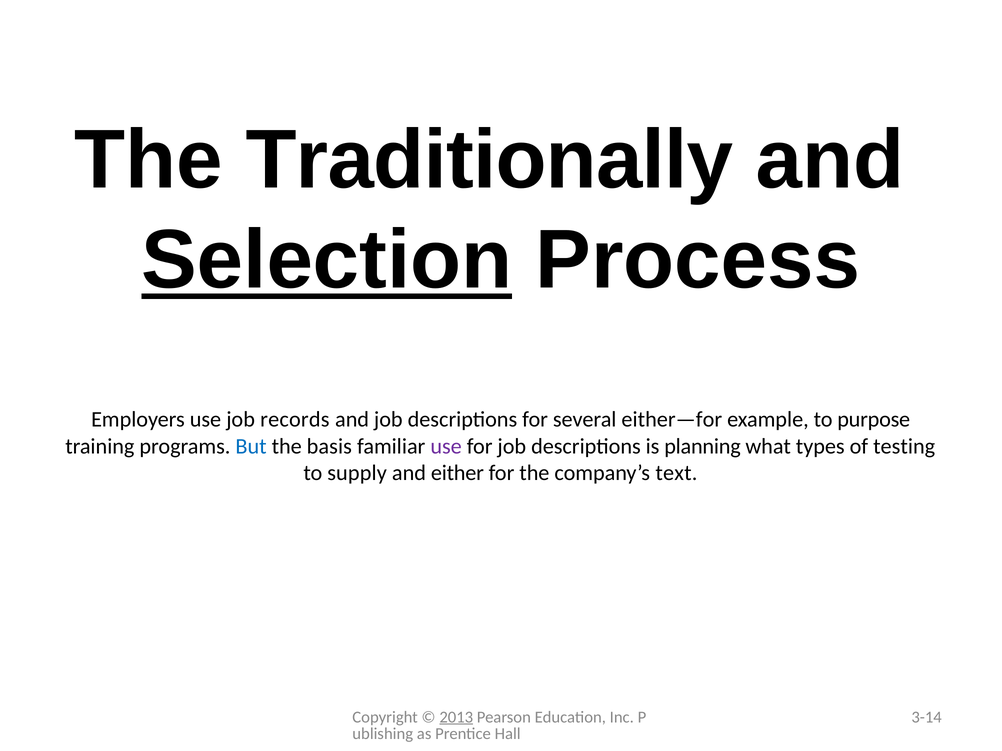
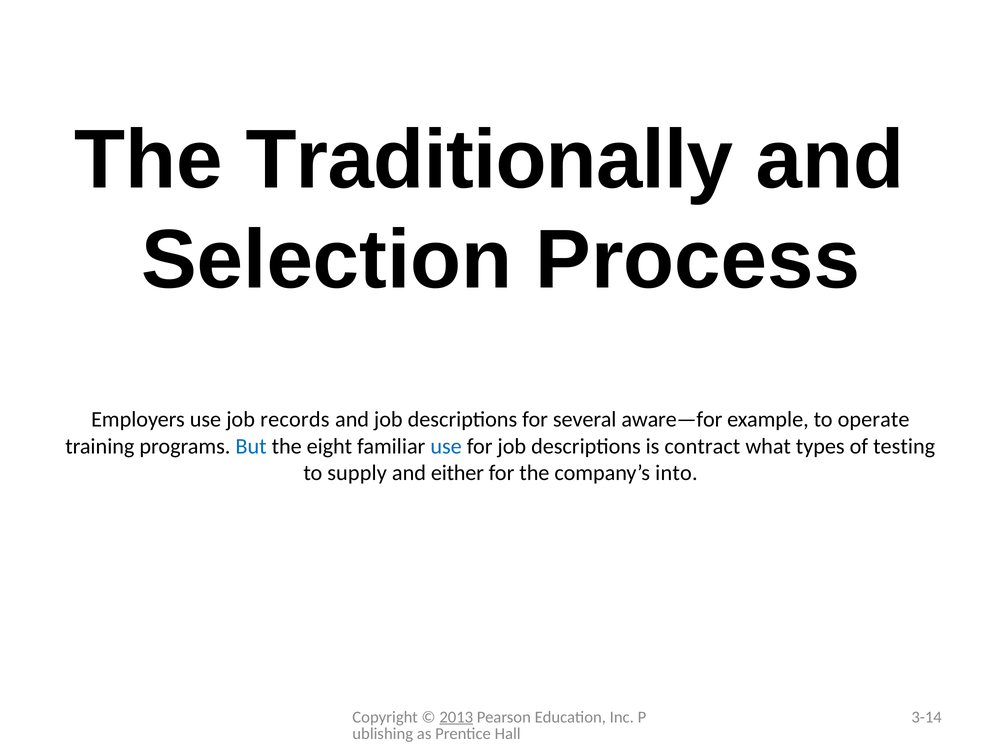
Selection underline: present -> none
either—for: either—for -> aware—for
purpose: purpose -> operate
basis: basis -> eight
use at (446, 447) colour: purple -> blue
planning: planning -> contract
text: text -> into
